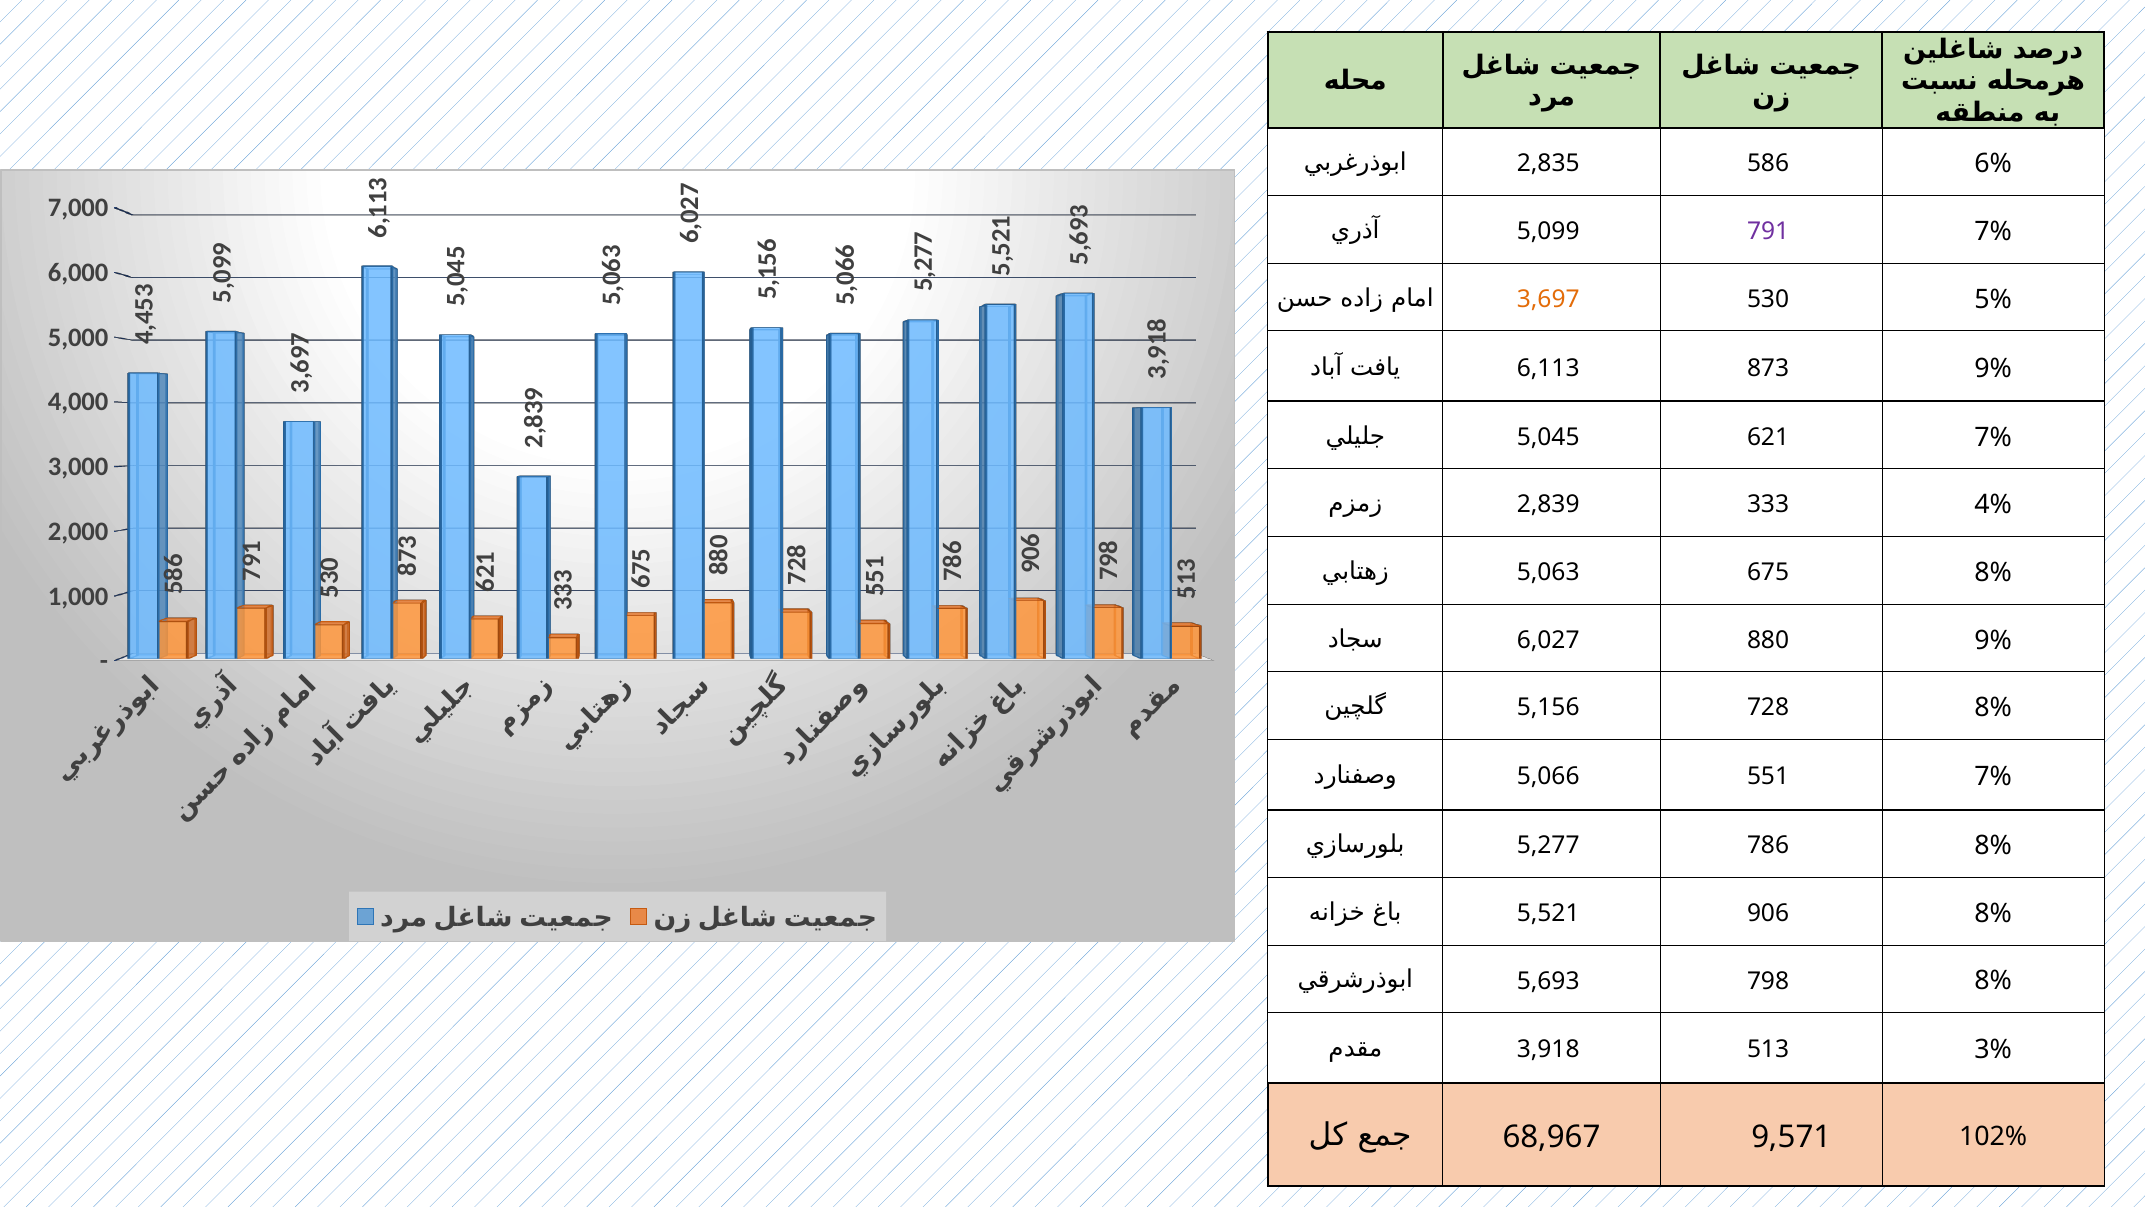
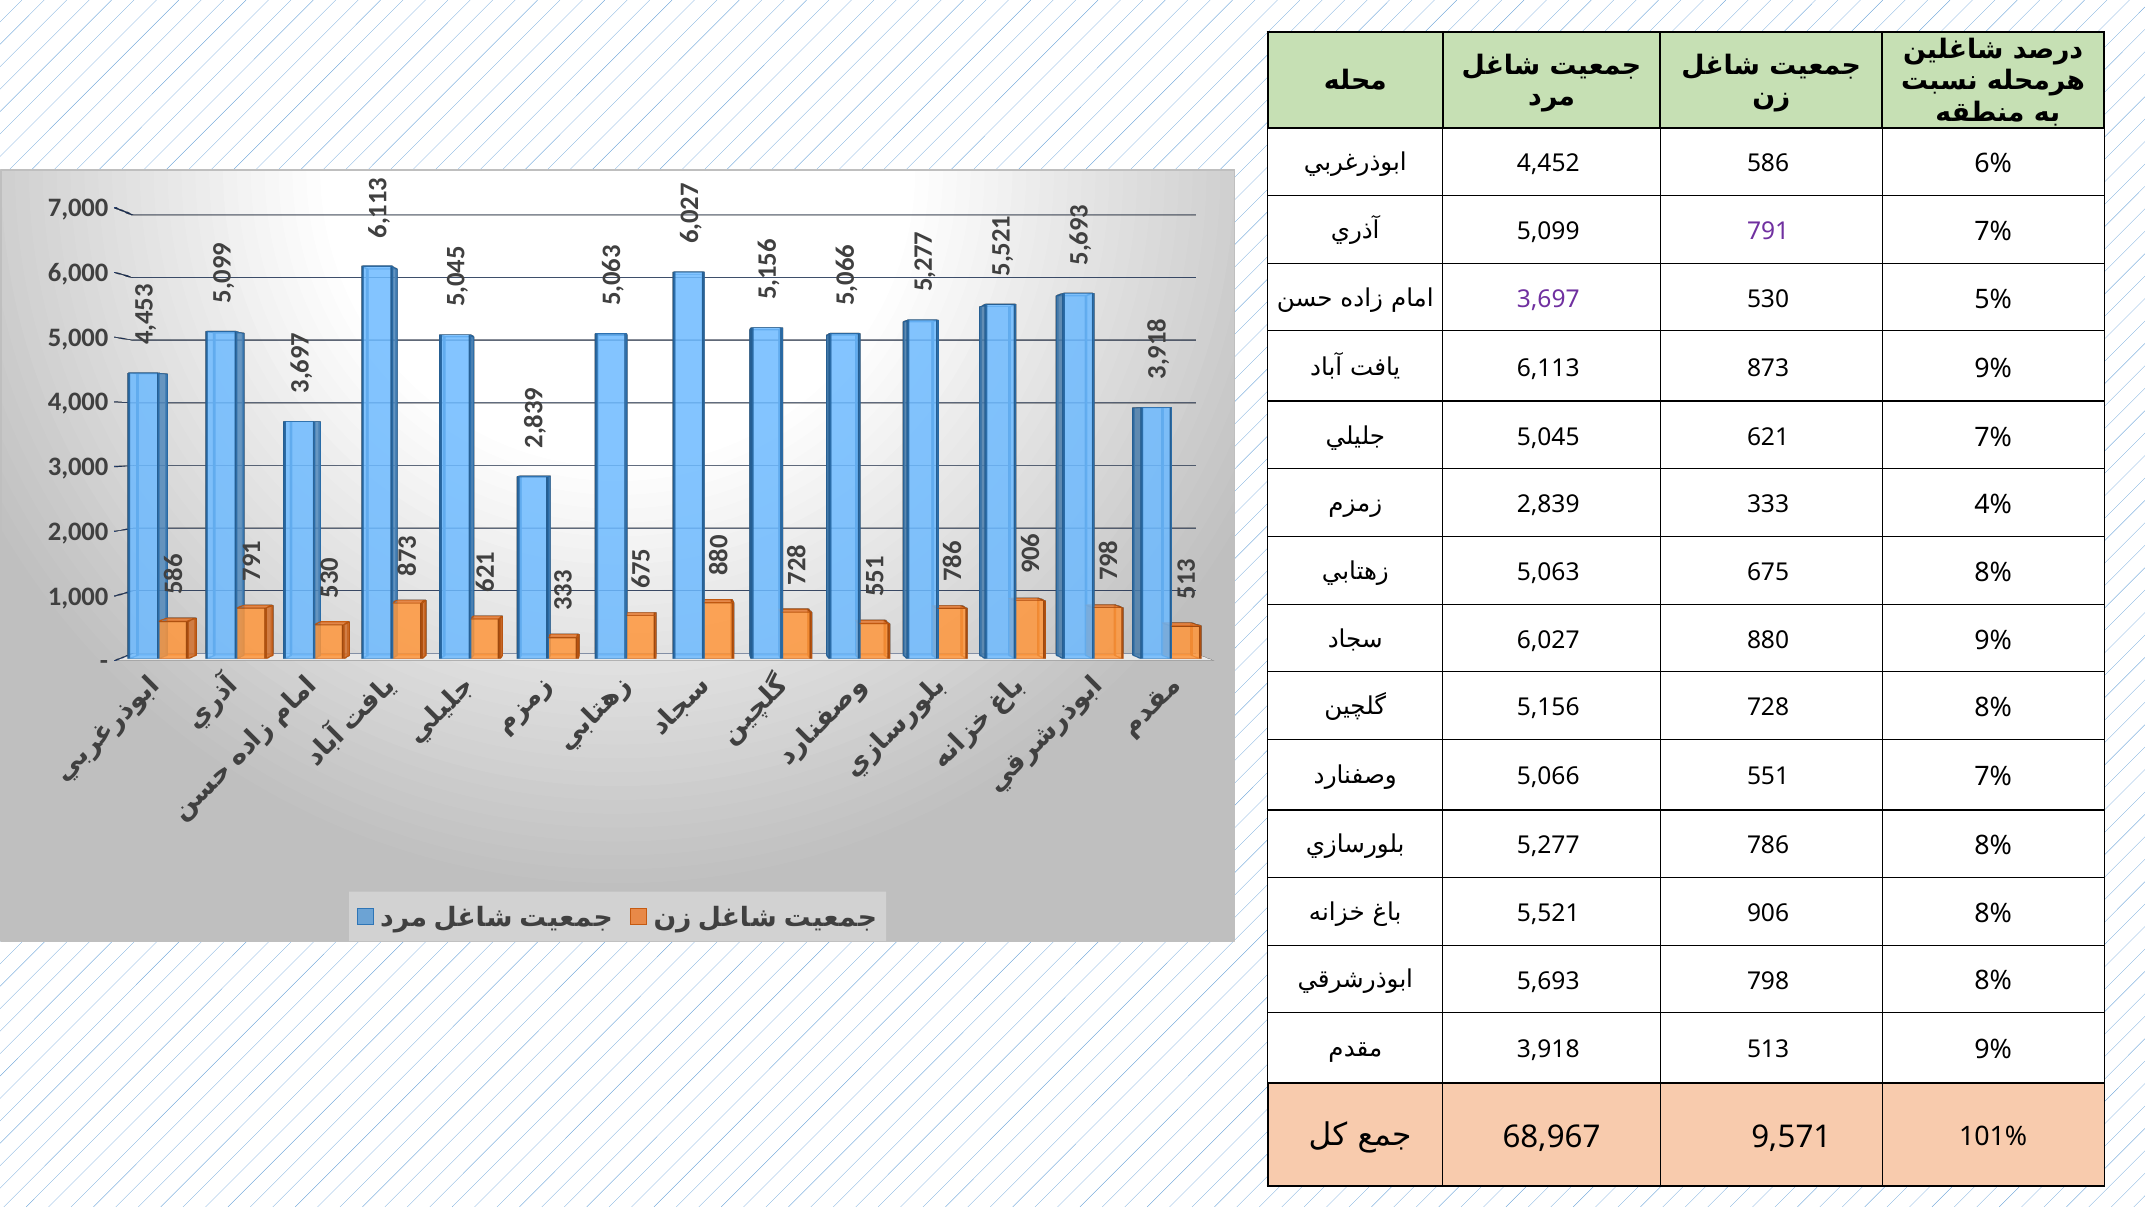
2,835: 2,835 -> 4,452
3,697 colour: orange -> purple
513 3%: 3% -> 9%
102%: 102% -> 101%
